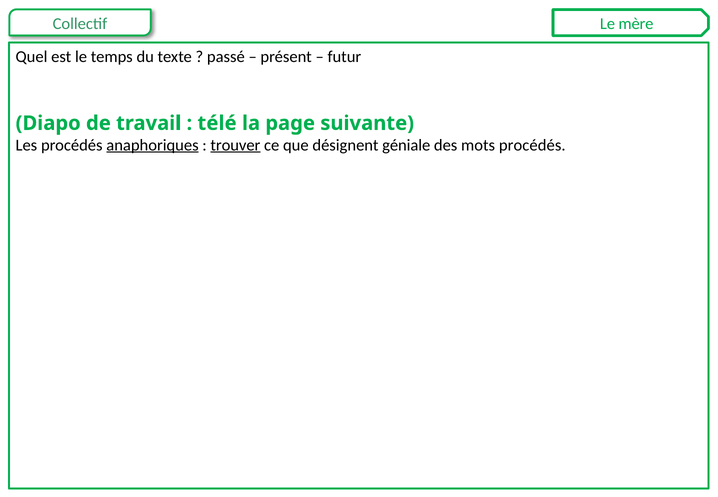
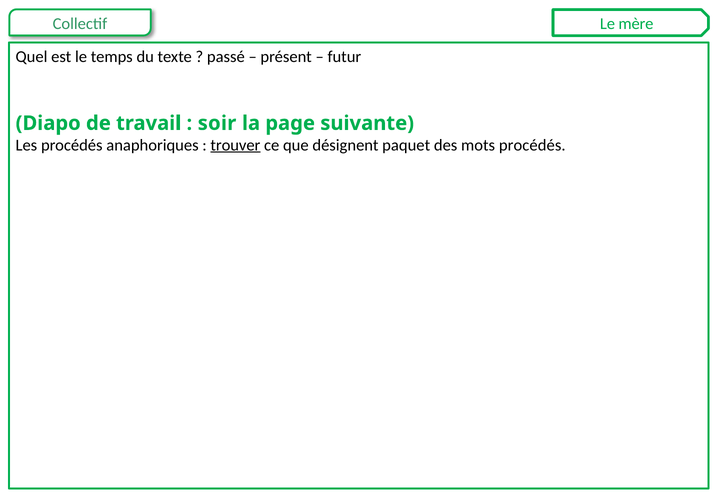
télé: télé -> soir
anaphoriques underline: present -> none
géniale: géniale -> paquet
